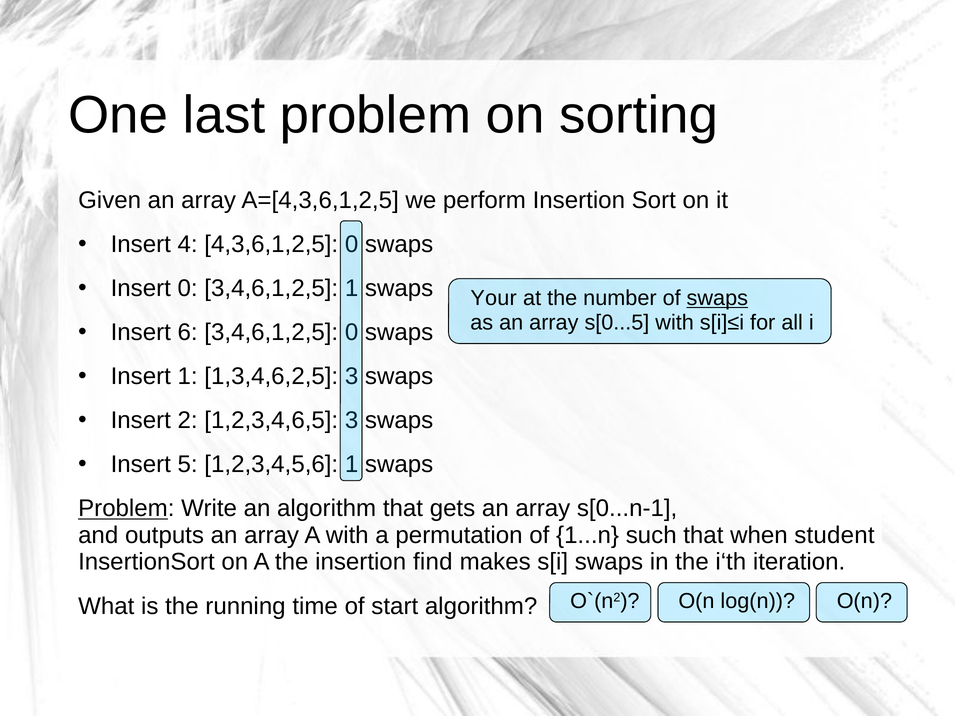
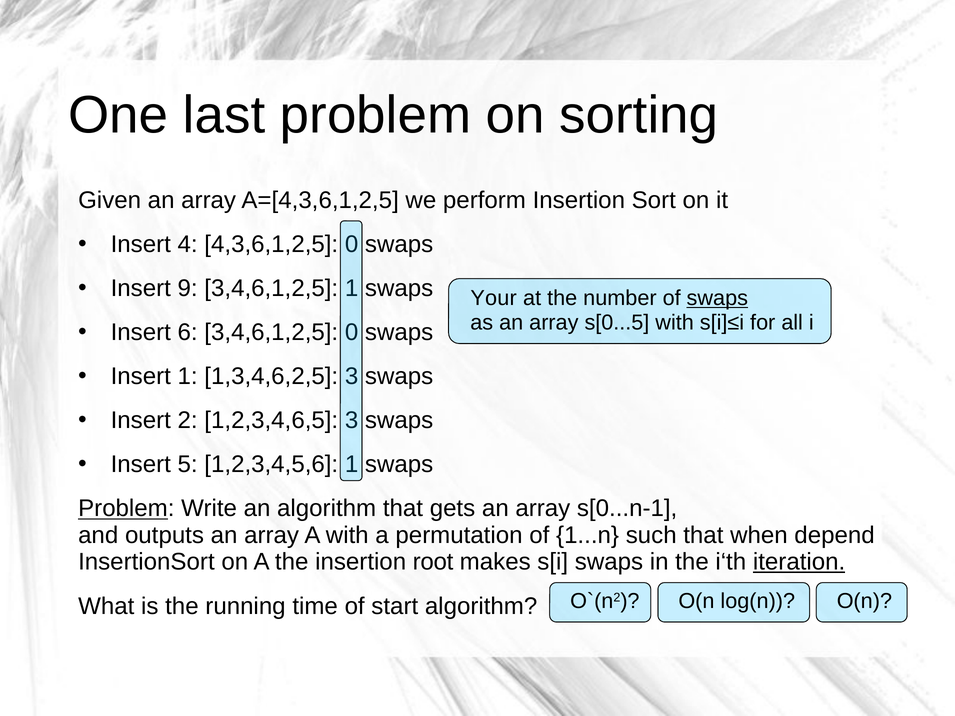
Insert 0: 0 -> 9
student: student -> depend
find: find -> root
iteration underline: none -> present
